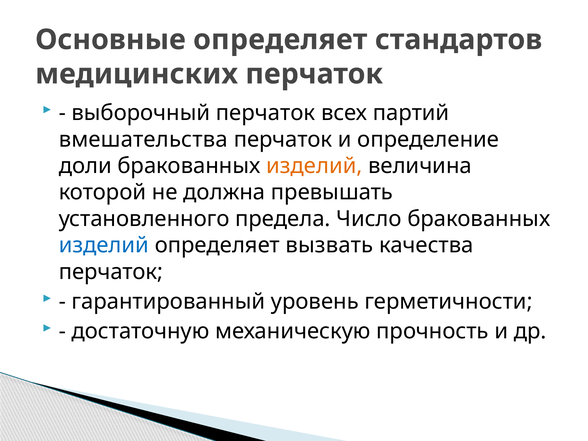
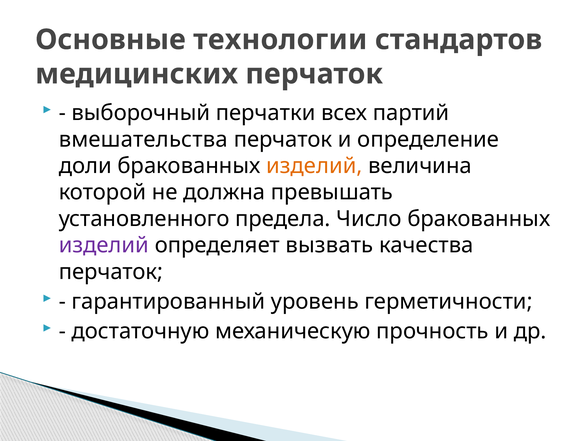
Основные определяет: определяет -> технологии
выборочный перчаток: перчаток -> перчатки
изделий at (104, 245) colour: blue -> purple
